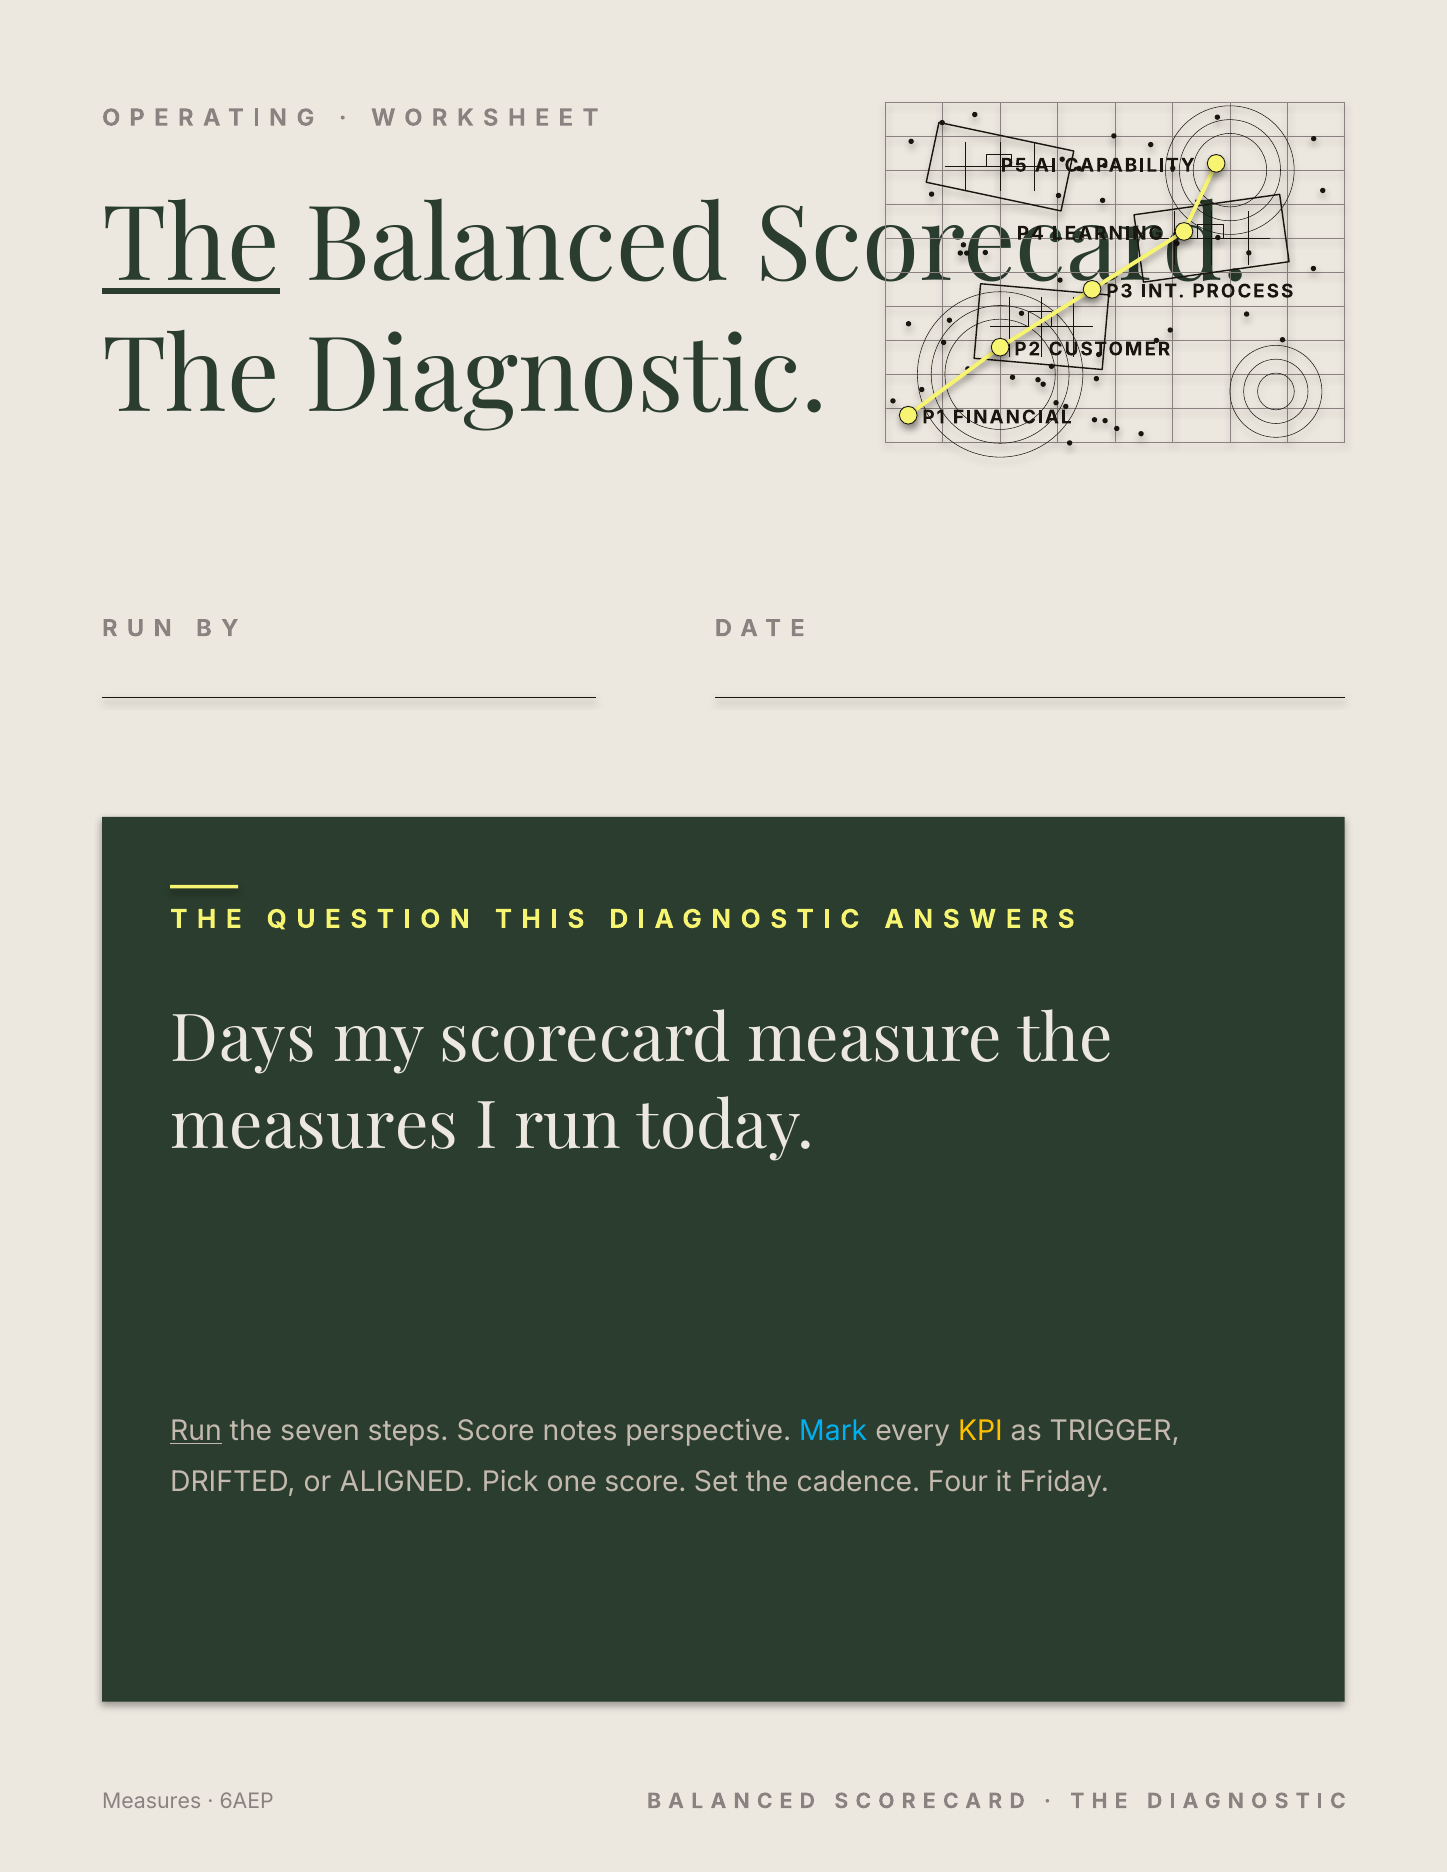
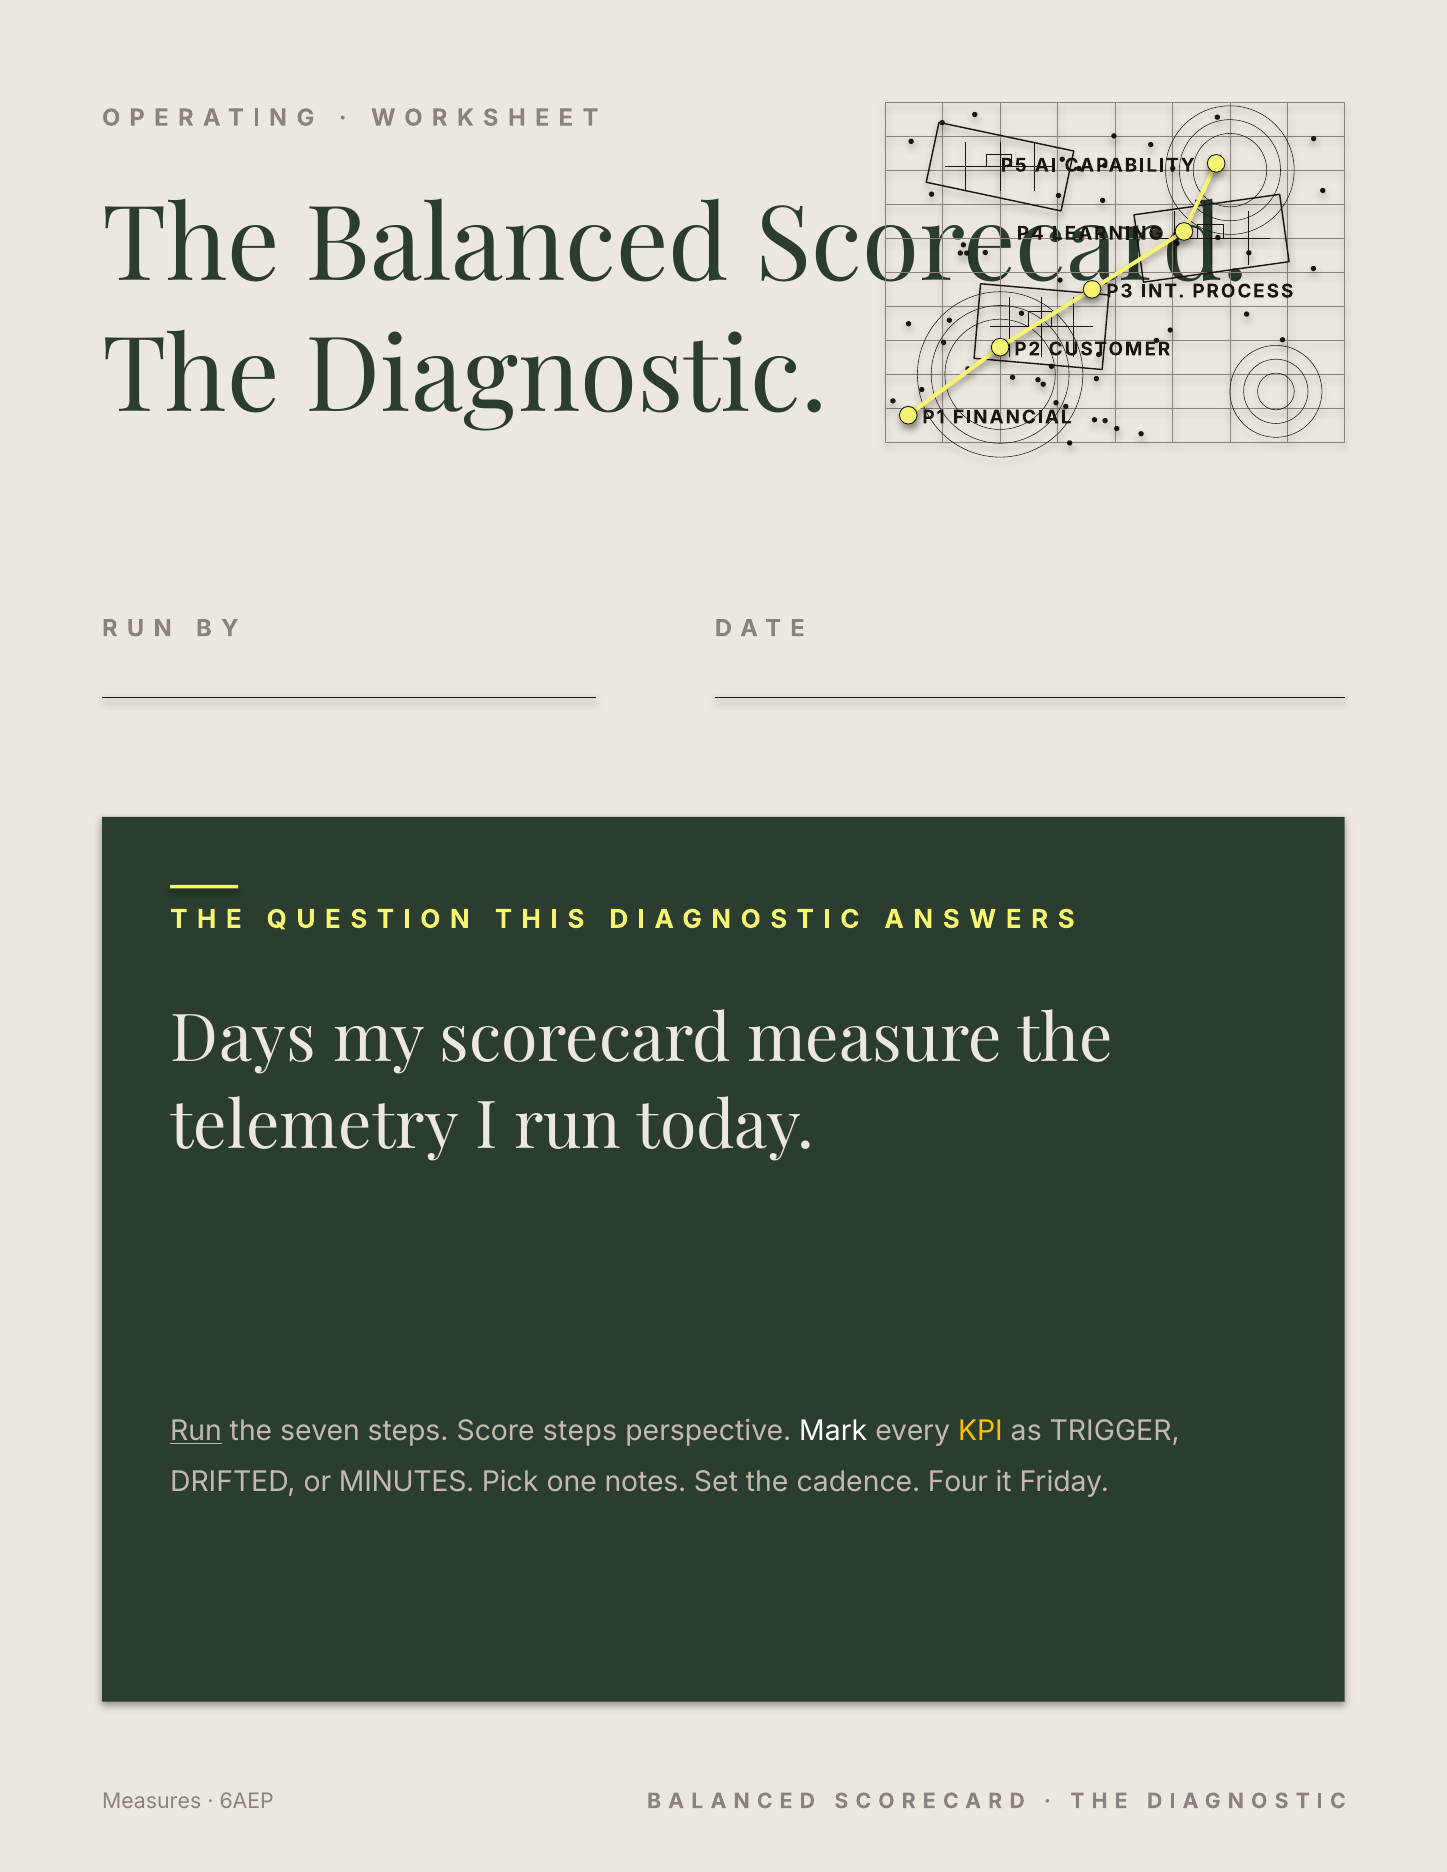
The at (191, 246) underline: present -> none
measures at (314, 1127): measures -> telemetry
Score notes: notes -> steps
Mark colour: light blue -> white
ALIGNED: ALIGNED -> MINUTES
one score: score -> notes
